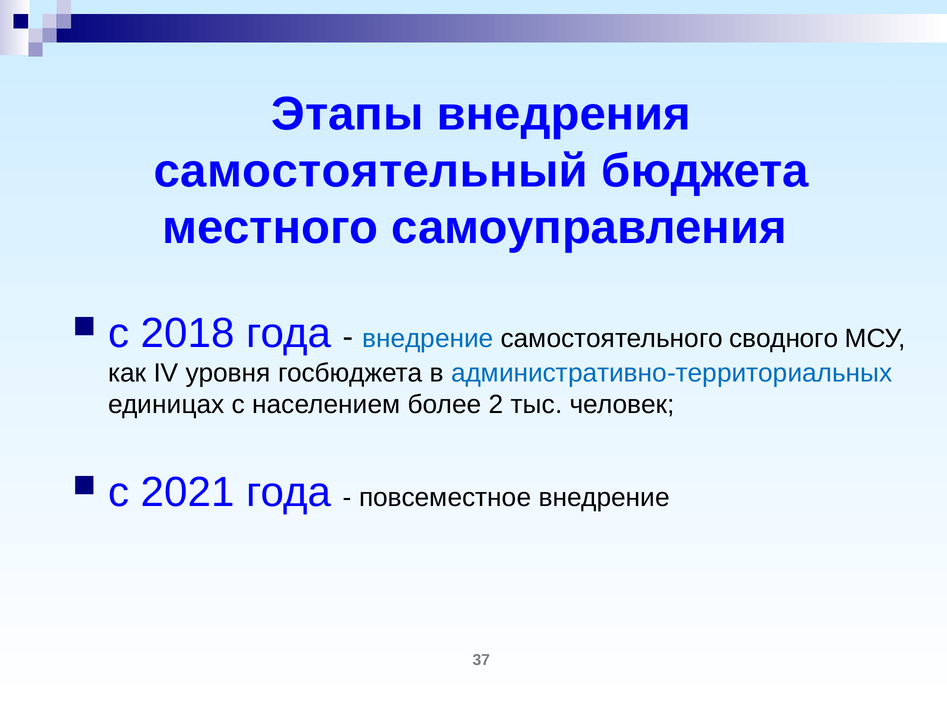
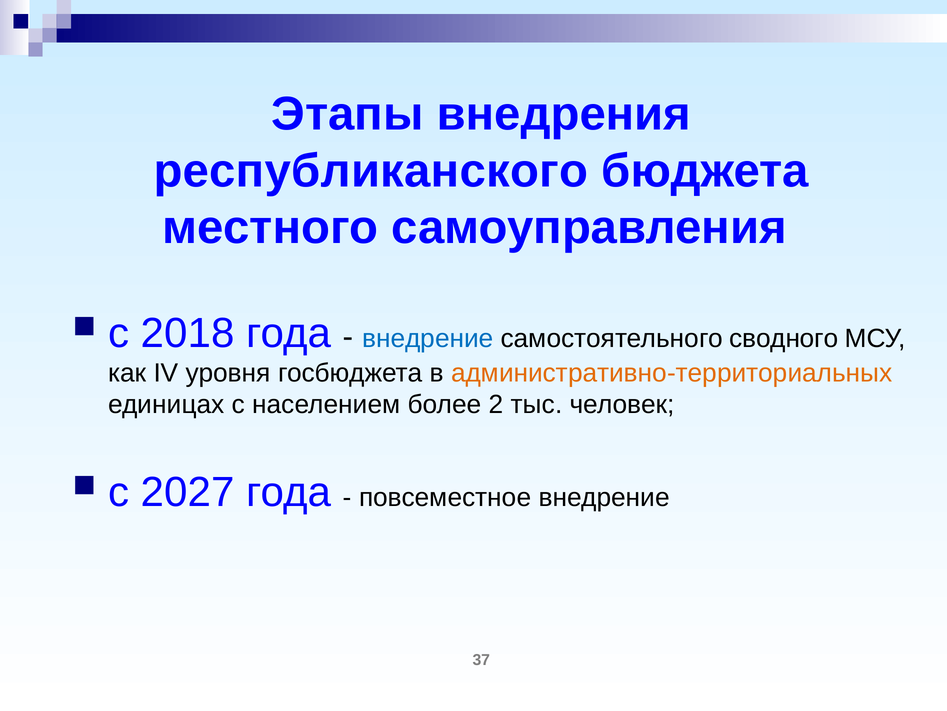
самостоятельный: самостоятельный -> республиканского
административно-территориальных colour: blue -> orange
2021: 2021 -> 2027
